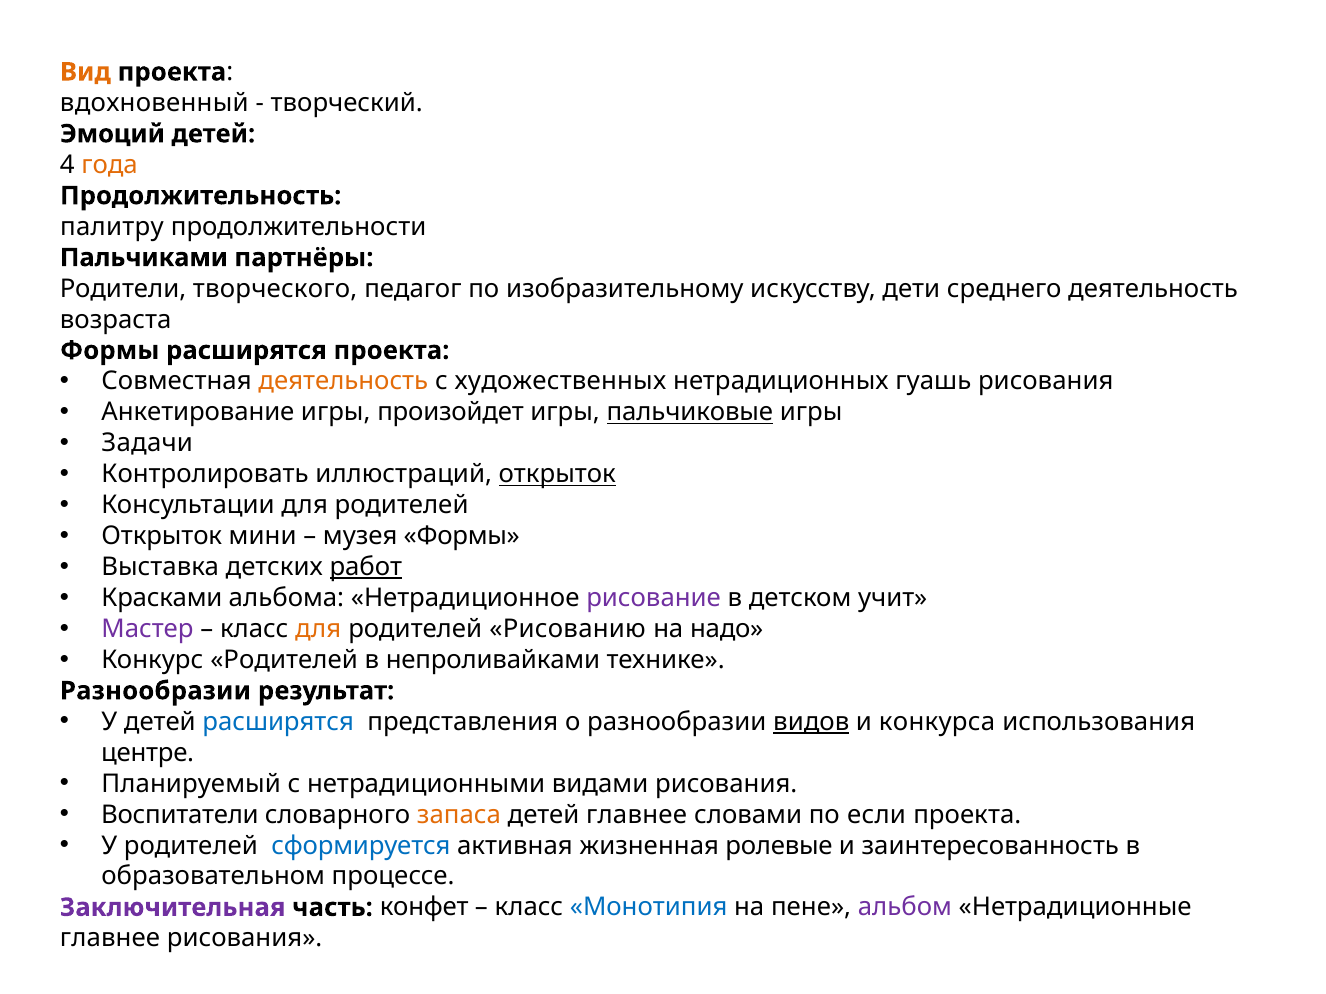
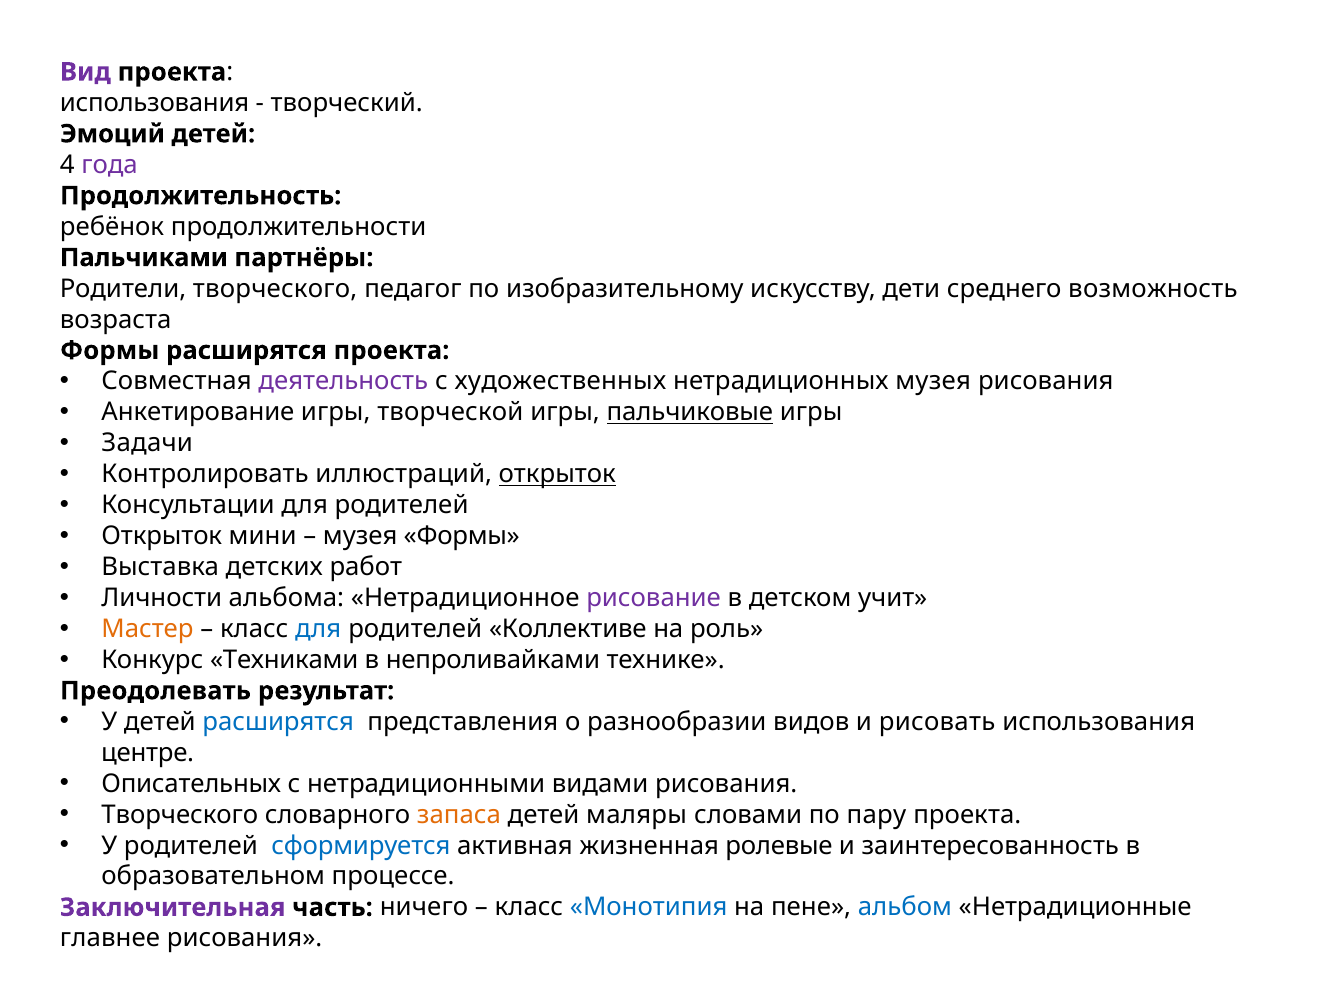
Вид colour: orange -> purple
вдохновенный at (154, 103): вдохновенный -> использования
года colour: orange -> purple
палитру: палитру -> ребёнок
среднего деятельность: деятельность -> возможность
деятельность at (343, 382) colour: orange -> purple
нетрадиционных гуашь: гуашь -> музея
произойдет: произойдет -> творческой
работ underline: present -> none
Красками: Красками -> Личности
Мастер colour: purple -> orange
для at (318, 629) colour: orange -> blue
Рисованию: Рисованию -> Коллективе
надо: надо -> роль
Конкурс Родителей: Родителей -> Техниками
Разнообразии at (156, 691): Разнообразии -> Преодолевать
видов underline: present -> none
конкурса: конкурса -> рисовать
Планируемый: Планируемый -> Описательных
Воспитатели at (180, 815): Воспитатели -> Творческого
детей главнее: главнее -> маляры
если: если -> пару
конфет: конфет -> ничего
альбом colour: purple -> blue
